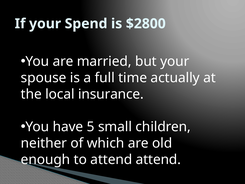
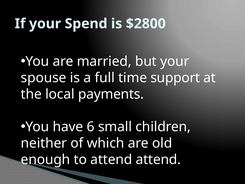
actually: actually -> support
insurance: insurance -> payments
5: 5 -> 6
